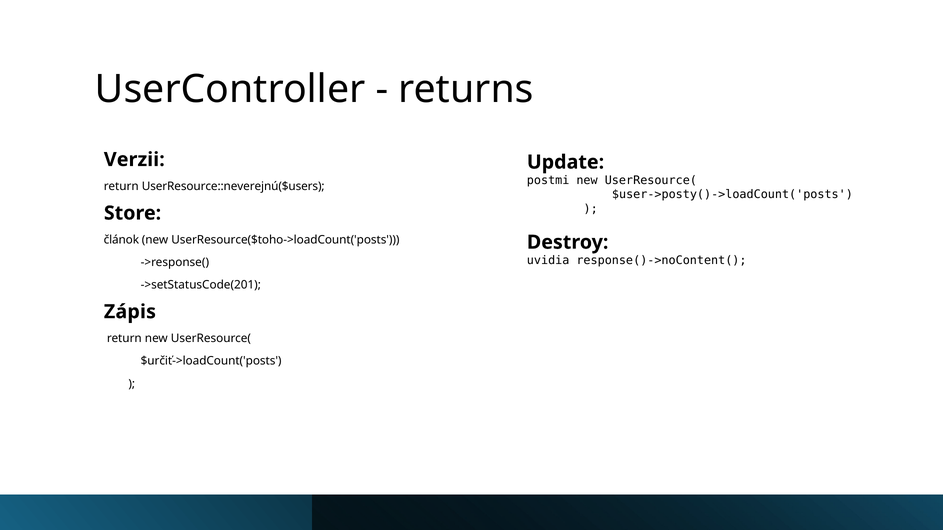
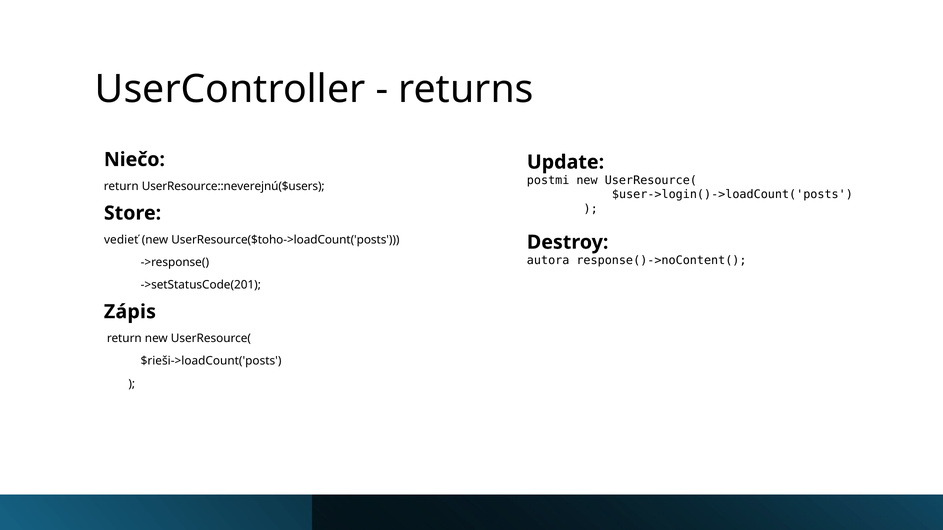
Verzii: Verzii -> Niečo
$user->posty()->loadCount('posts: $user->posty()->loadCount('posts -> $user->login()->loadCount('posts
článok: článok -> vedieť
uvidia: uvidia -> autora
$určiť->loadCount('posts: $určiť->loadCount('posts -> $rieši->loadCount('posts
